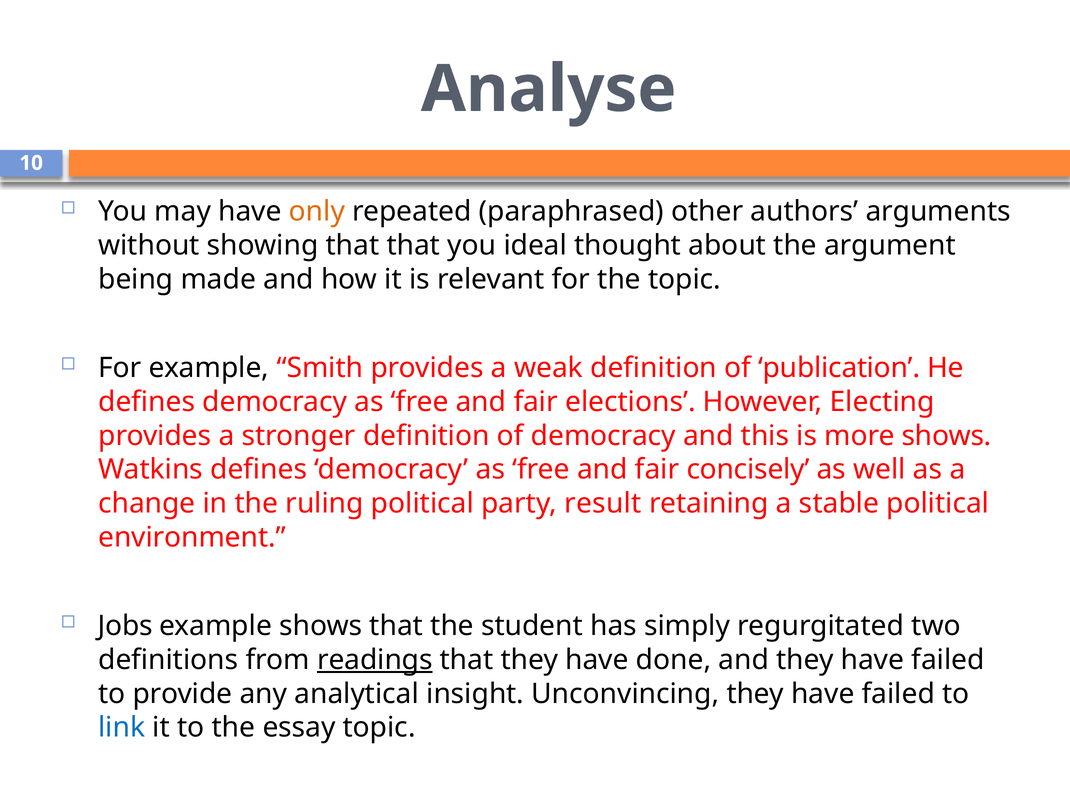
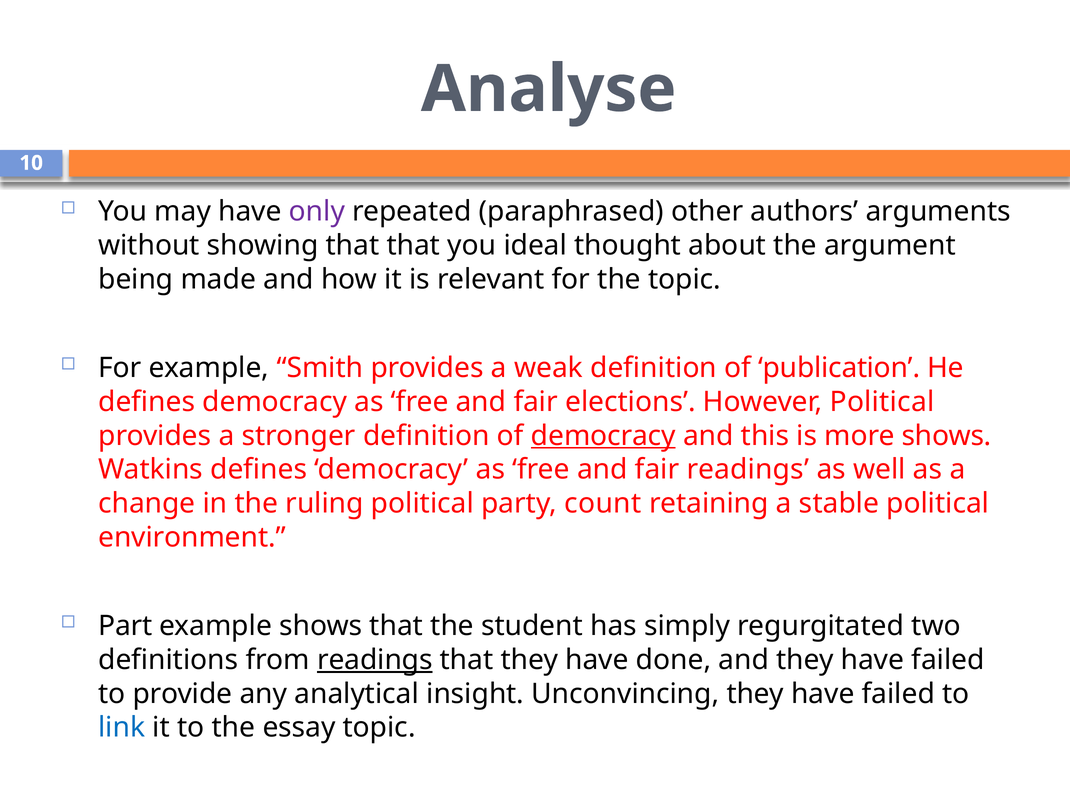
only colour: orange -> purple
However Electing: Electing -> Political
democracy at (603, 435) underline: none -> present
fair concisely: concisely -> readings
result: result -> count
Jobs: Jobs -> Part
